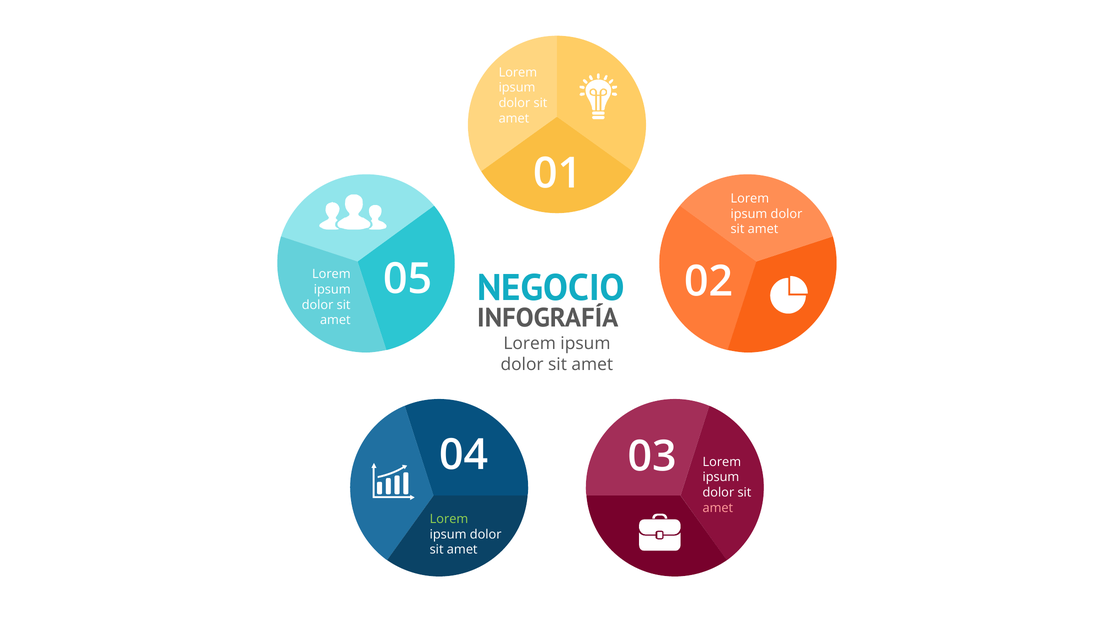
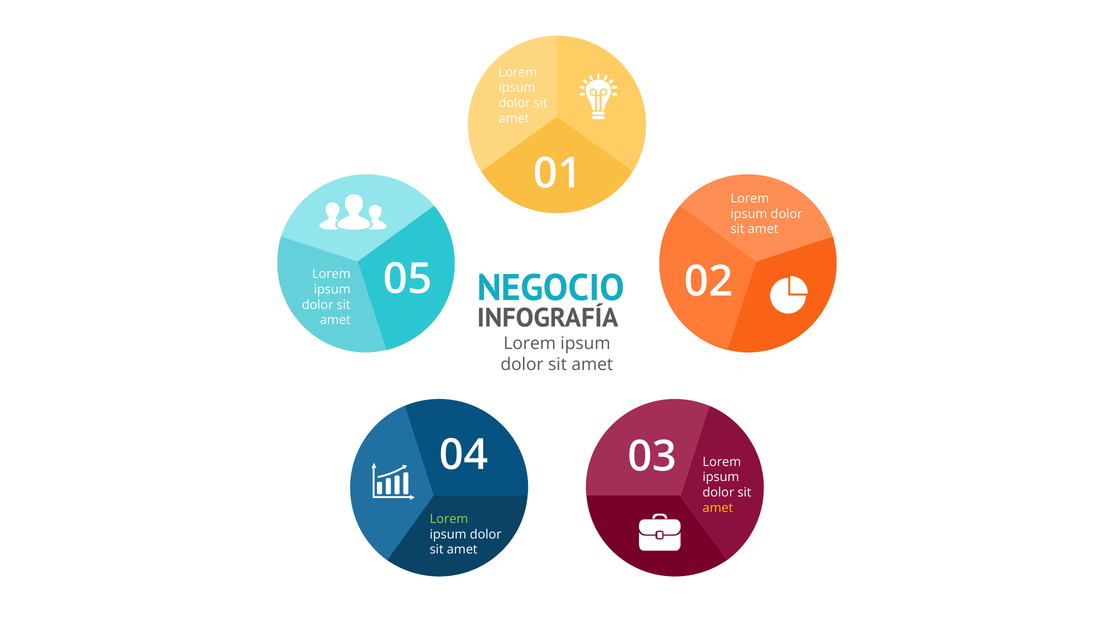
amet at (718, 508) colour: pink -> yellow
